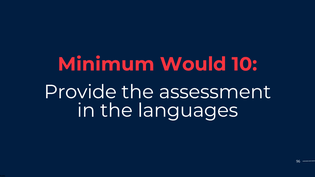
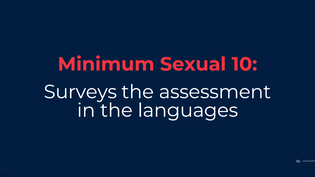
Would: Would -> Sexual
Provide: Provide -> Surveys
